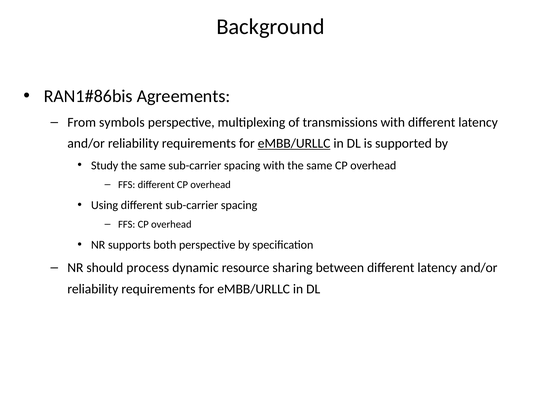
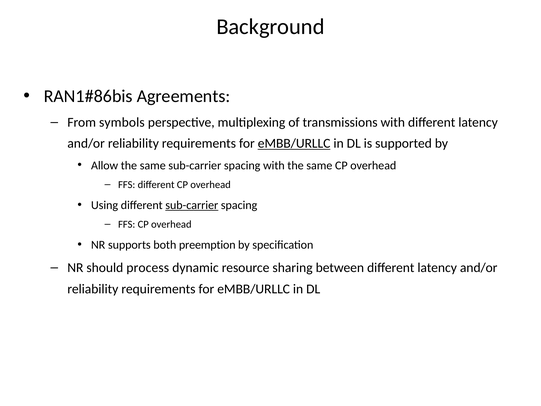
Study: Study -> Allow
sub-carrier at (192, 205) underline: none -> present
both perspective: perspective -> preemption
